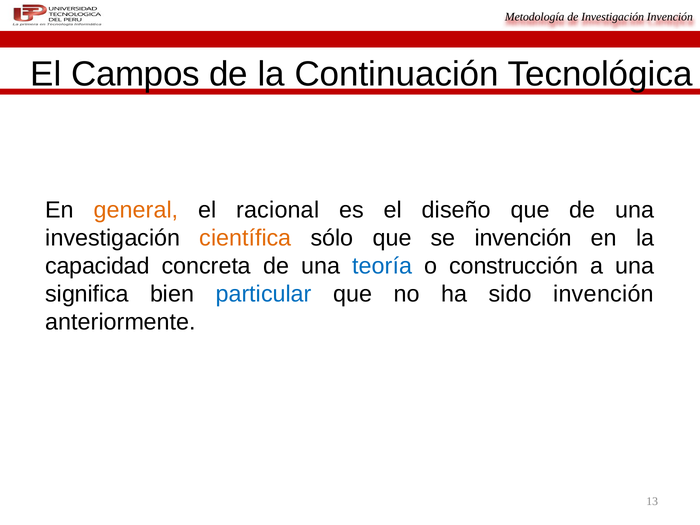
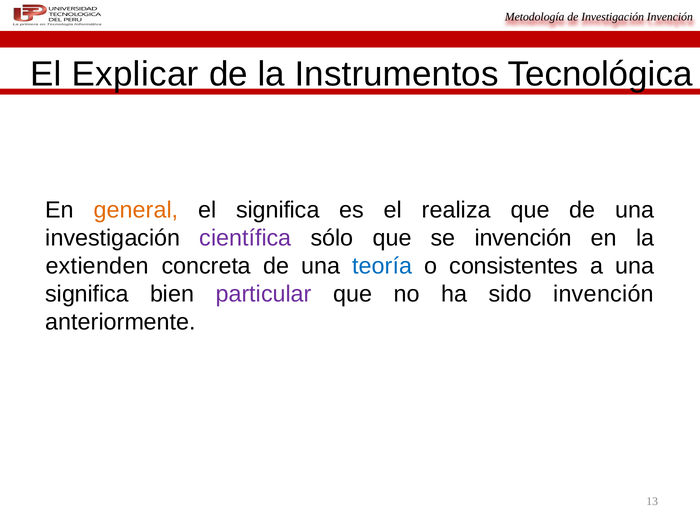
Campos: Campos -> Explicar
Continuación: Continuación -> Instrumentos
el racional: racional -> significa
diseño: diseño -> realiza
científica colour: orange -> purple
capacidad: capacidad -> extienden
construcción: construcción -> consistentes
particular colour: blue -> purple
